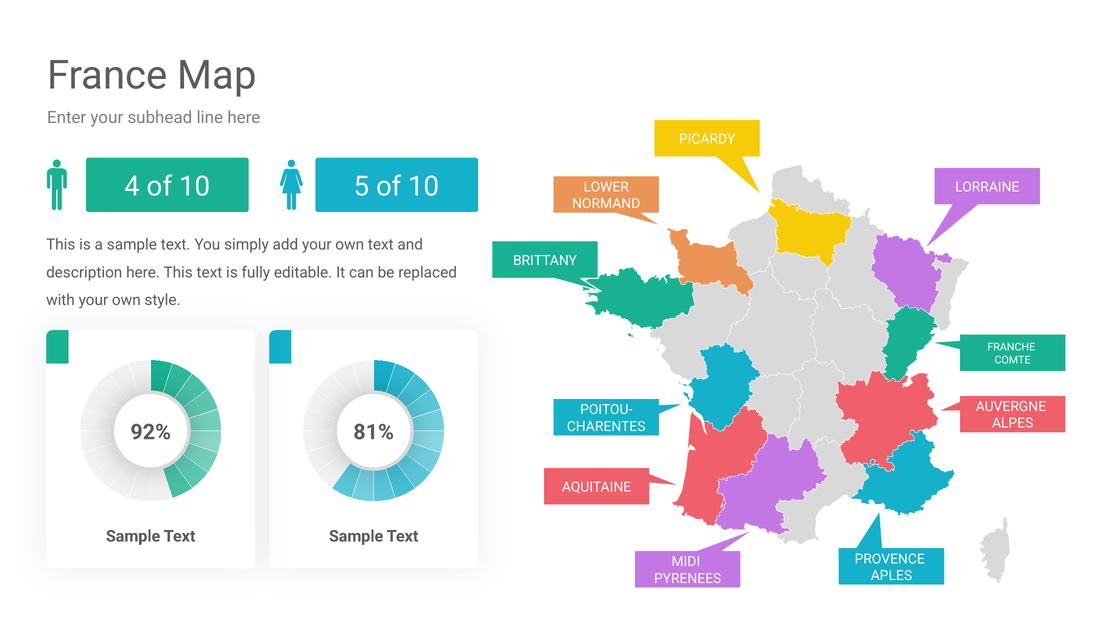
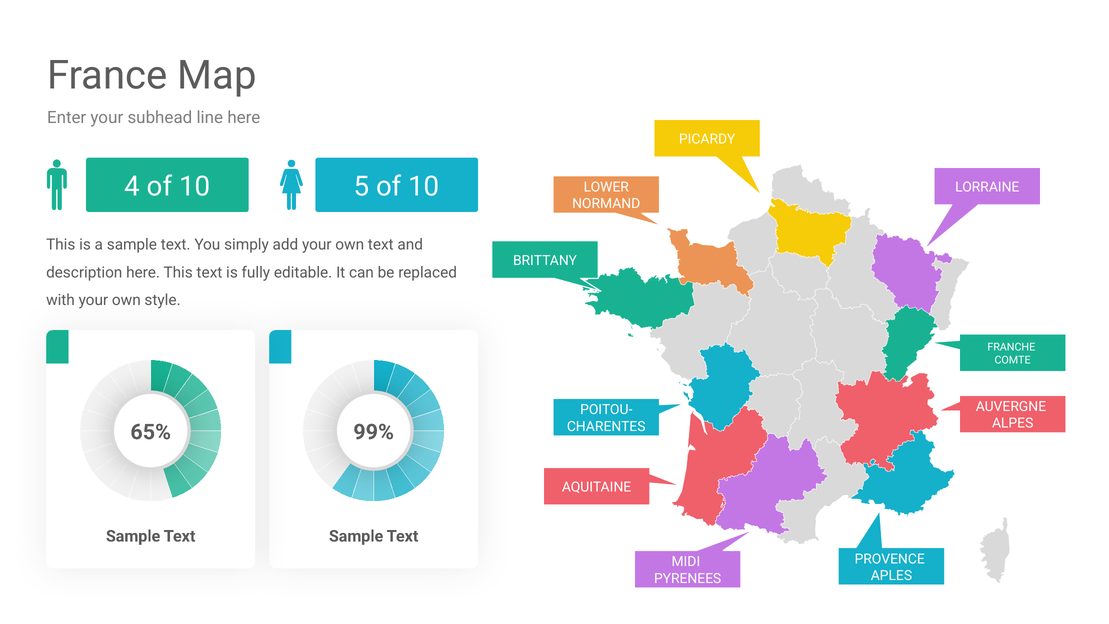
92%: 92% -> 65%
81%: 81% -> 99%
